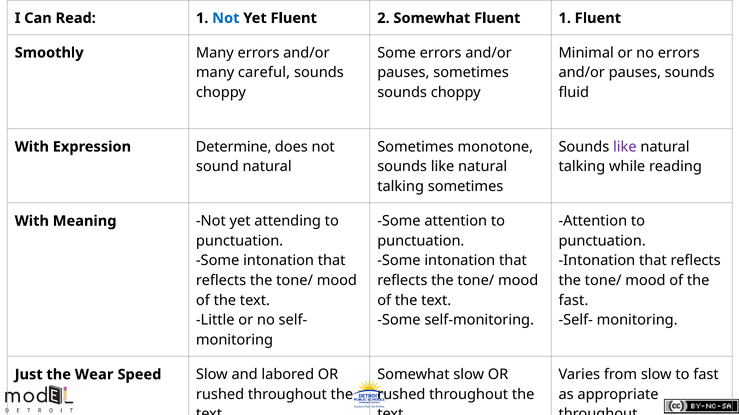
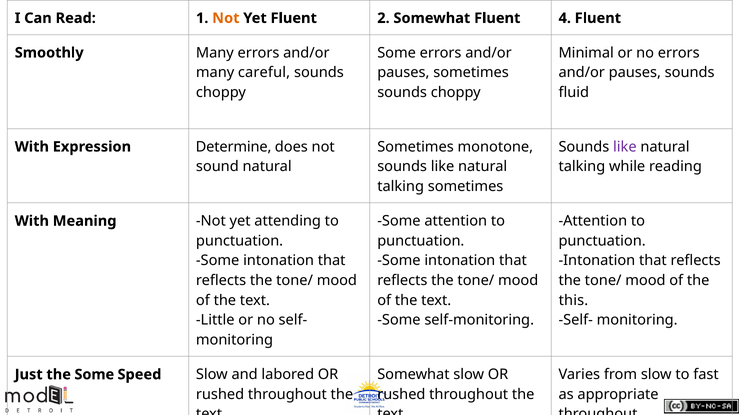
Not at (226, 18) colour: blue -> orange
Fluent 1: 1 -> 4
fast at (573, 301): fast -> this
the Wear: Wear -> Some
